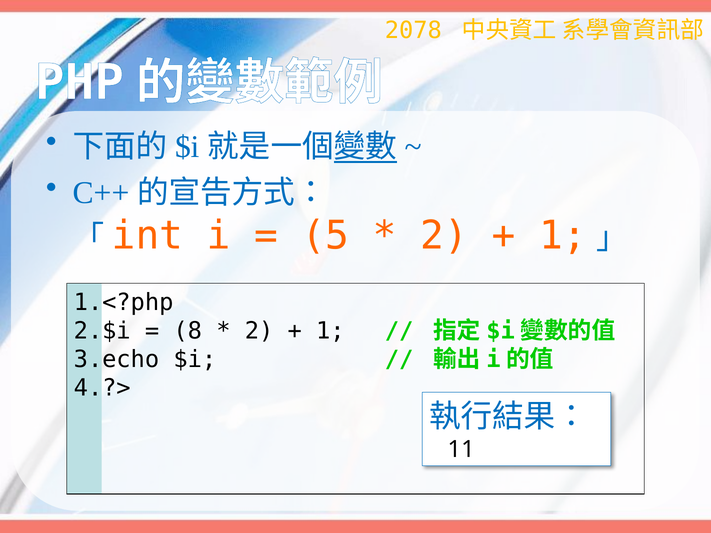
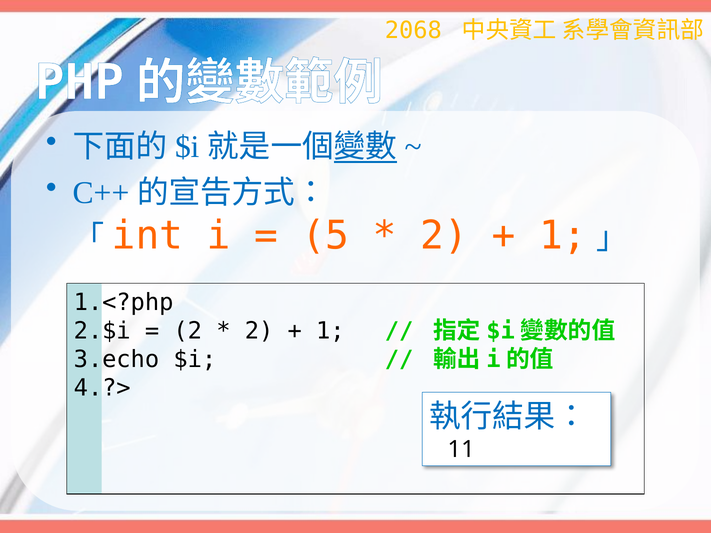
2078: 2078 -> 2068
8 at (188, 331): 8 -> 2
